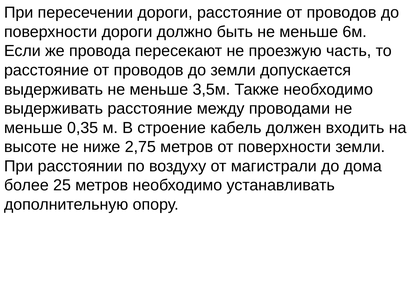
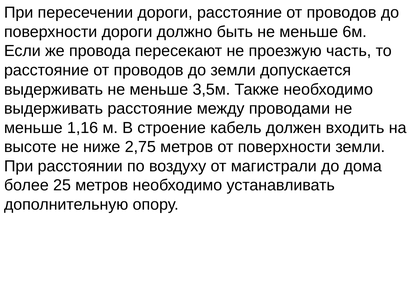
0,35: 0,35 -> 1,16
